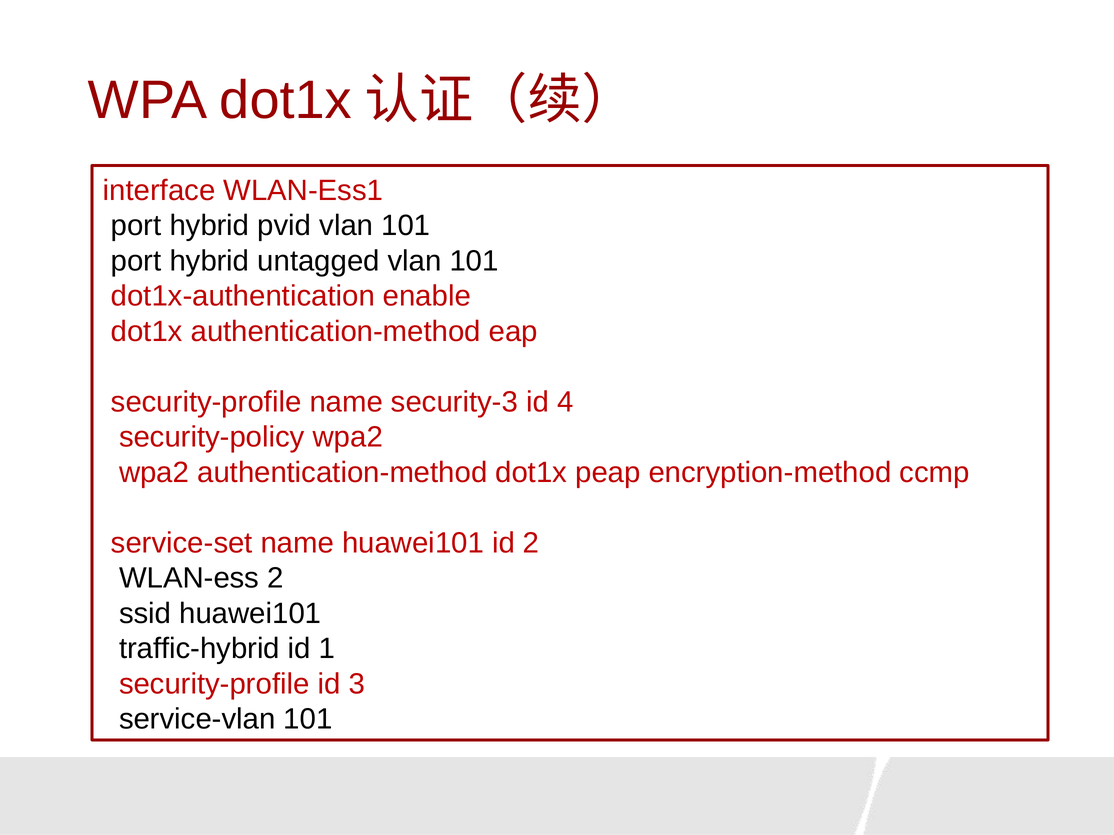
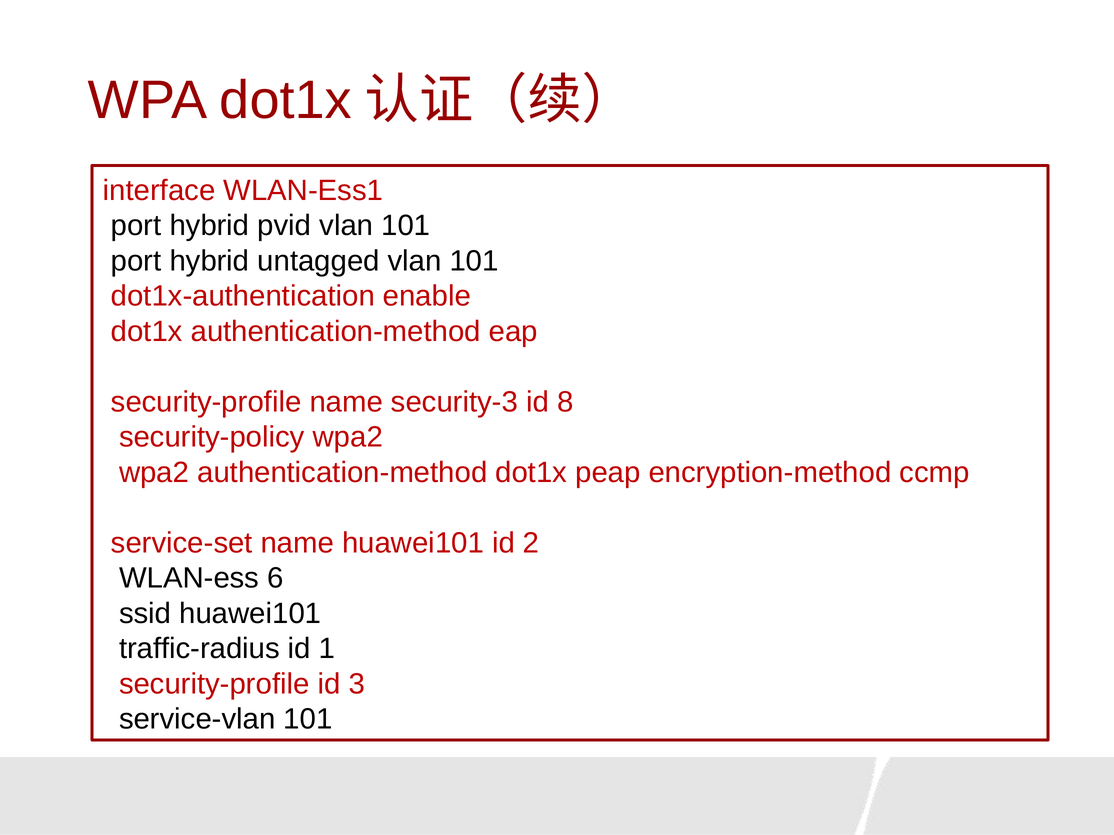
4: 4 -> 8
WLAN-ess 2: 2 -> 6
traffic-hybrid: traffic-hybrid -> traffic-radius
